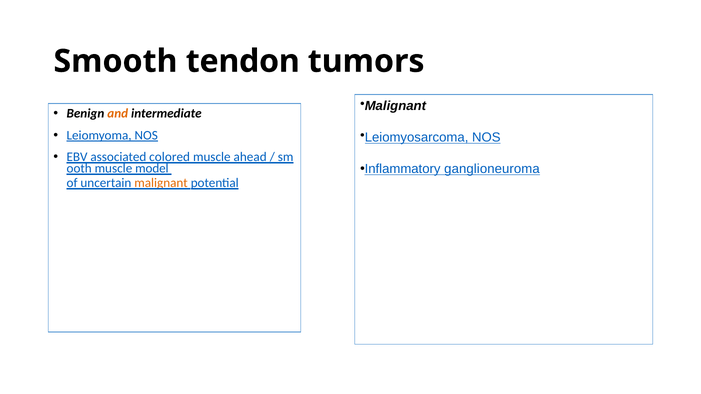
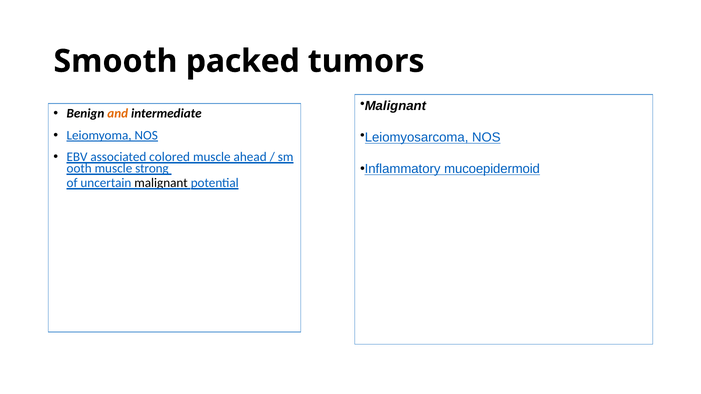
tendon: tendon -> packed
ganglioneuroma: ganglioneuroma -> mucoepidermoid
model: model -> strong
malignant at (161, 183) colour: orange -> black
